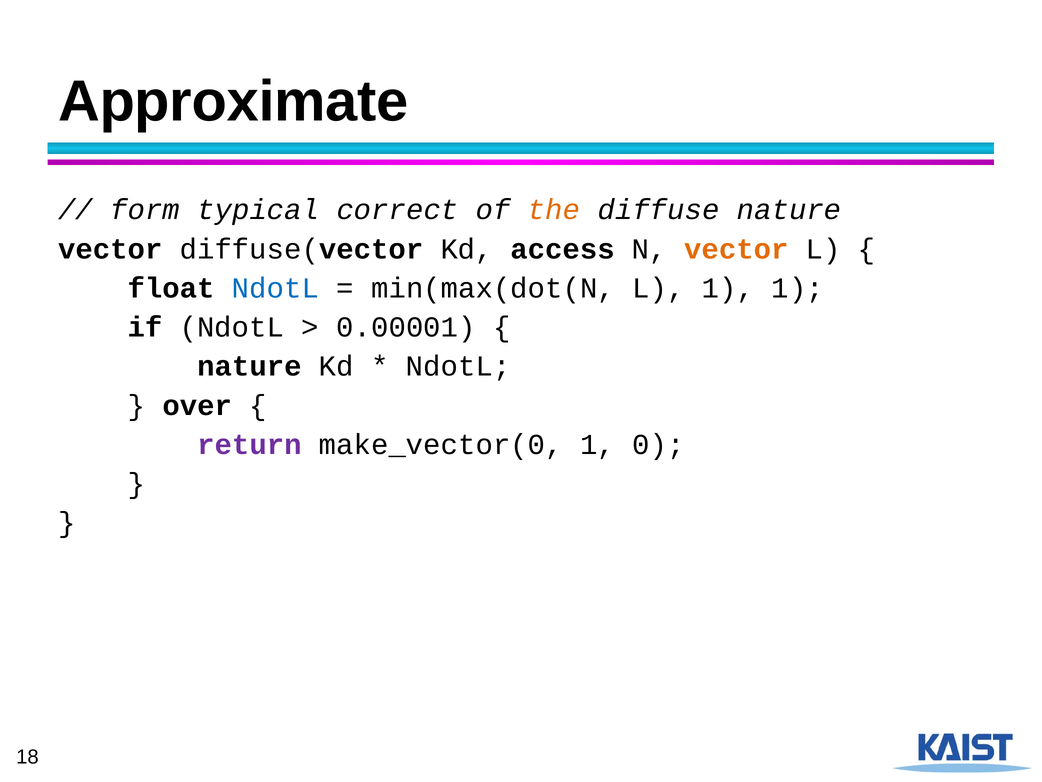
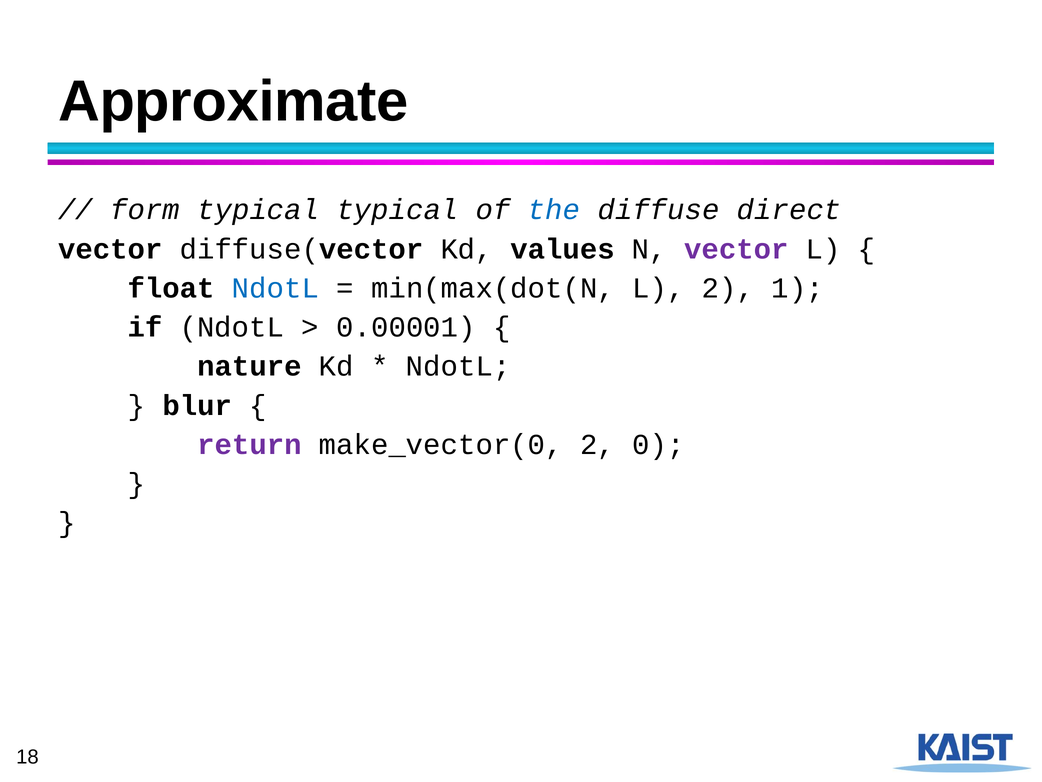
typical correct: correct -> typical
the colour: orange -> blue
diffuse nature: nature -> direct
access: access -> values
vector at (736, 249) colour: orange -> purple
L 1: 1 -> 2
over: over -> blur
make_vector(0 1: 1 -> 2
